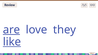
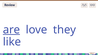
like underline: present -> none
